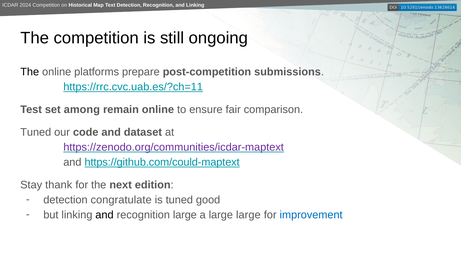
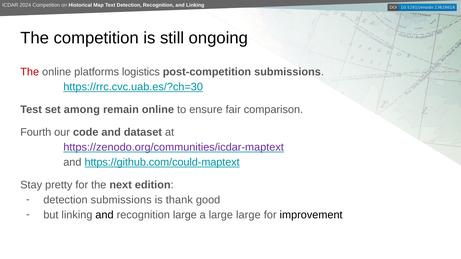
The at (30, 72) colour: black -> red
prepare: prepare -> logistics
https://rrc.cvc.uab.es/?ch=11: https://rrc.cvc.uab.es/?ch=11 -> https://rrc.cvc.uab.es/?ch=30
Tuned at (36, 132): Tuned -> Fourth
thank: thank -> pretty
detection congratulate: congratulate -> submissions
is tuned: tuned -> thank
improvement colour: blue -> black
